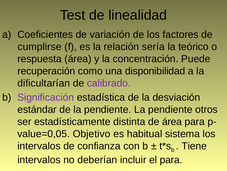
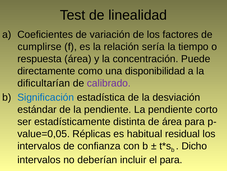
teórico: teórico -> tiempo
recuperación: recuperación -> directamente
Significación colour: purple -> blue
otros: otros -> corto
Objetivo: Objetivo -> Réplicas
sistema: sistema -> residual
Tiene: Tiene -> Dicho
